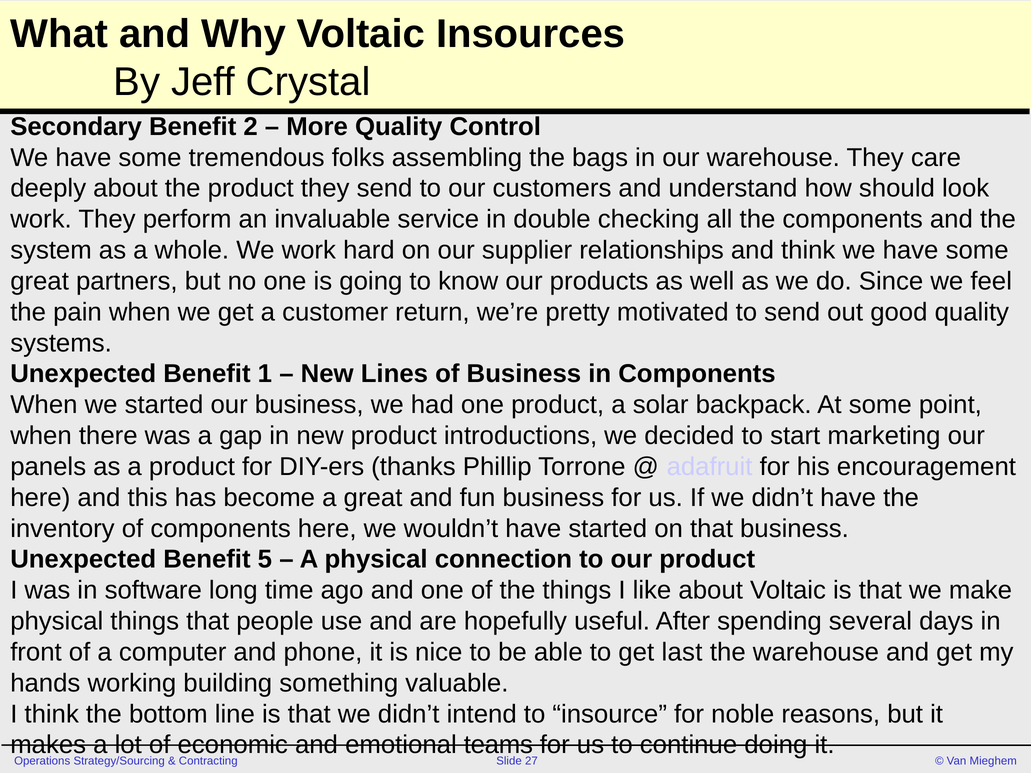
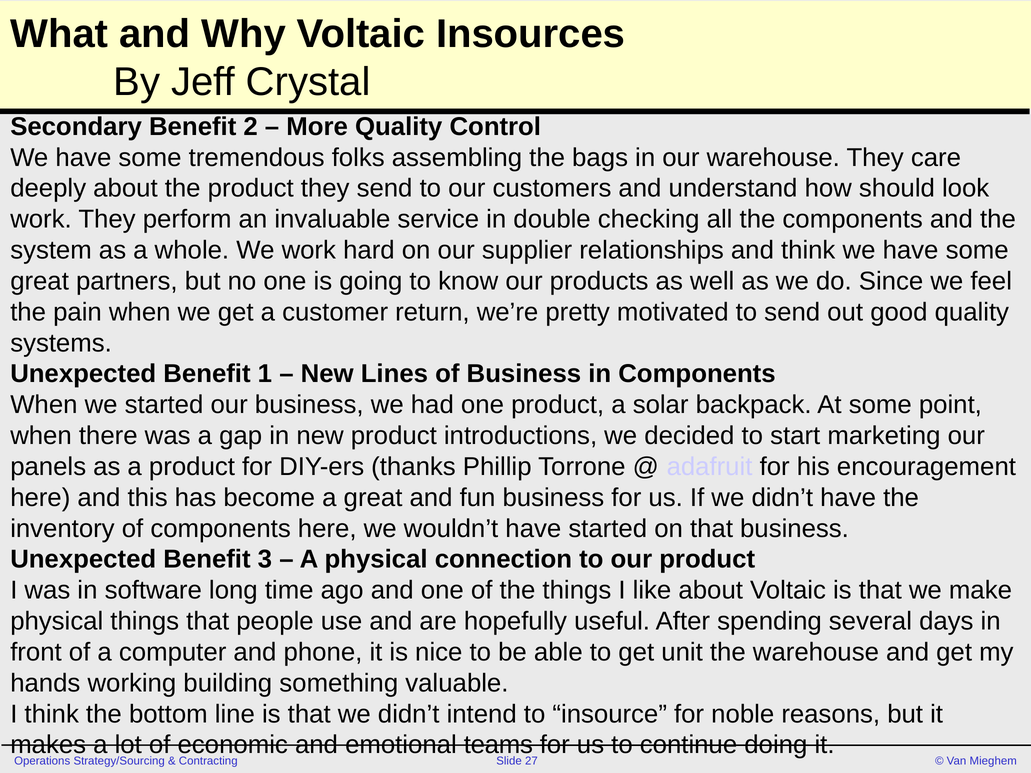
5: 5 -> 3
last: last -> unit
